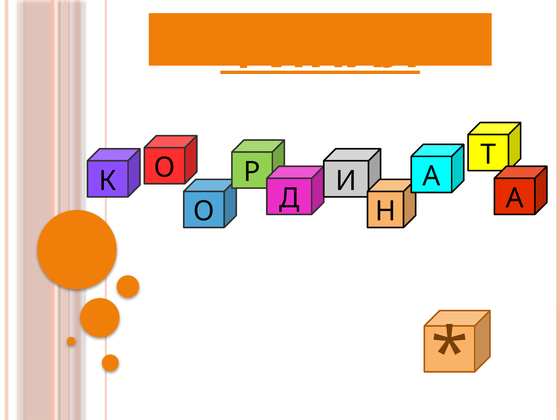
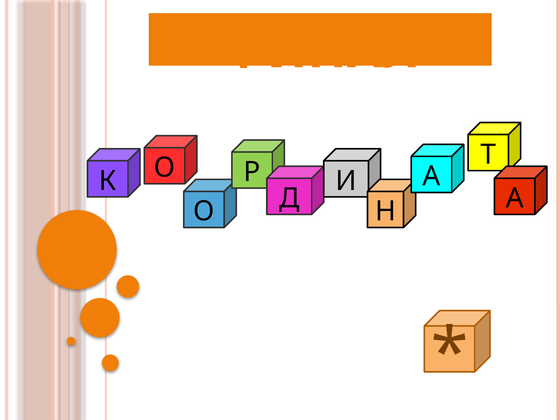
ФИНАЛ underline: present -> none
